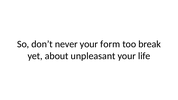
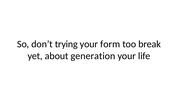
never: never -> trying
unpleasant: unpleasant -> generation
